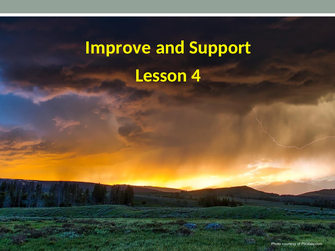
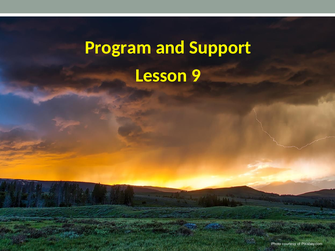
Improve: Improve -> Program
4: 4 -> 9
